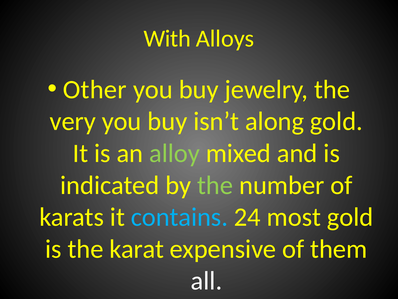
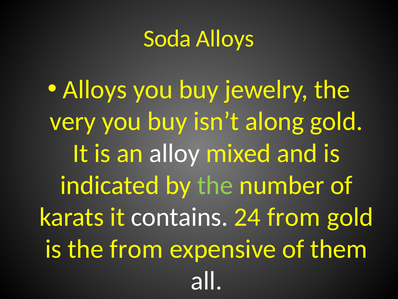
With: With -> Soda
Other at (95, 89): Other -> Alloys
alloy colour: light green -> white
contains colour: light blue -> white
24 most: most -> from
the karat: karat -> from
